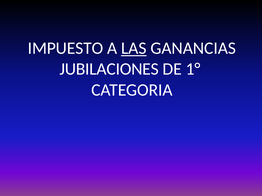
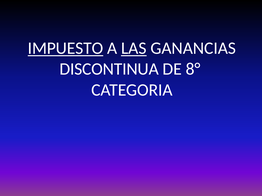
IMPUESTO underline: none -> present
JUBILACIONES: JUBILACIONES -> DISCONTINUA
1°: 1° -> 8°
